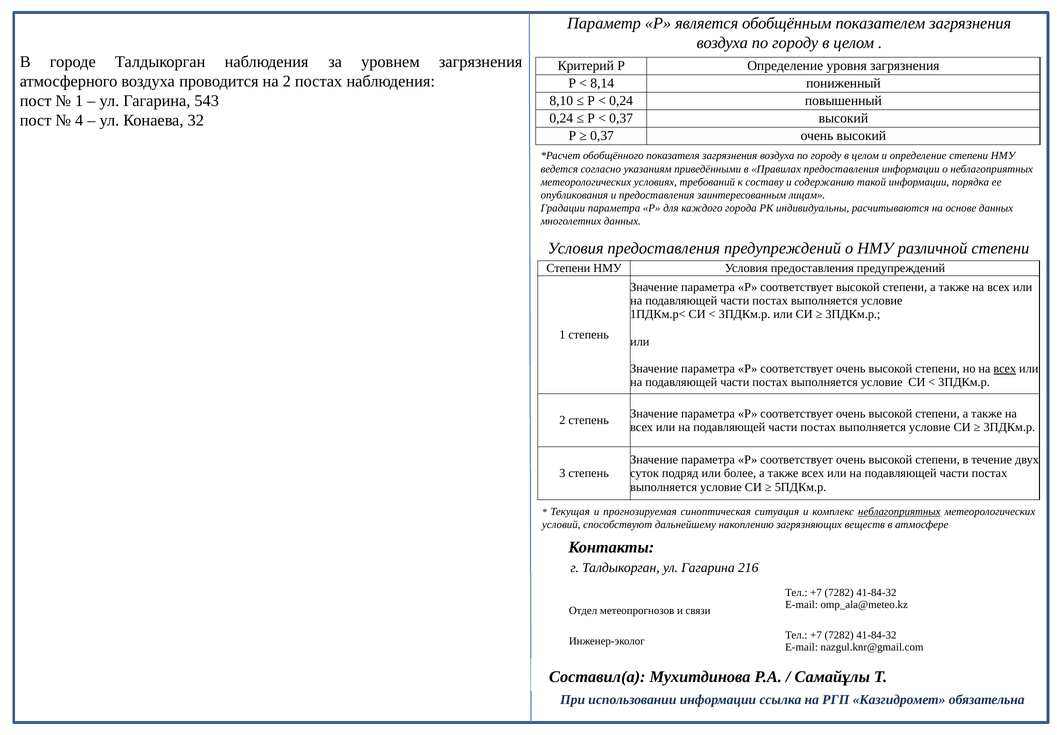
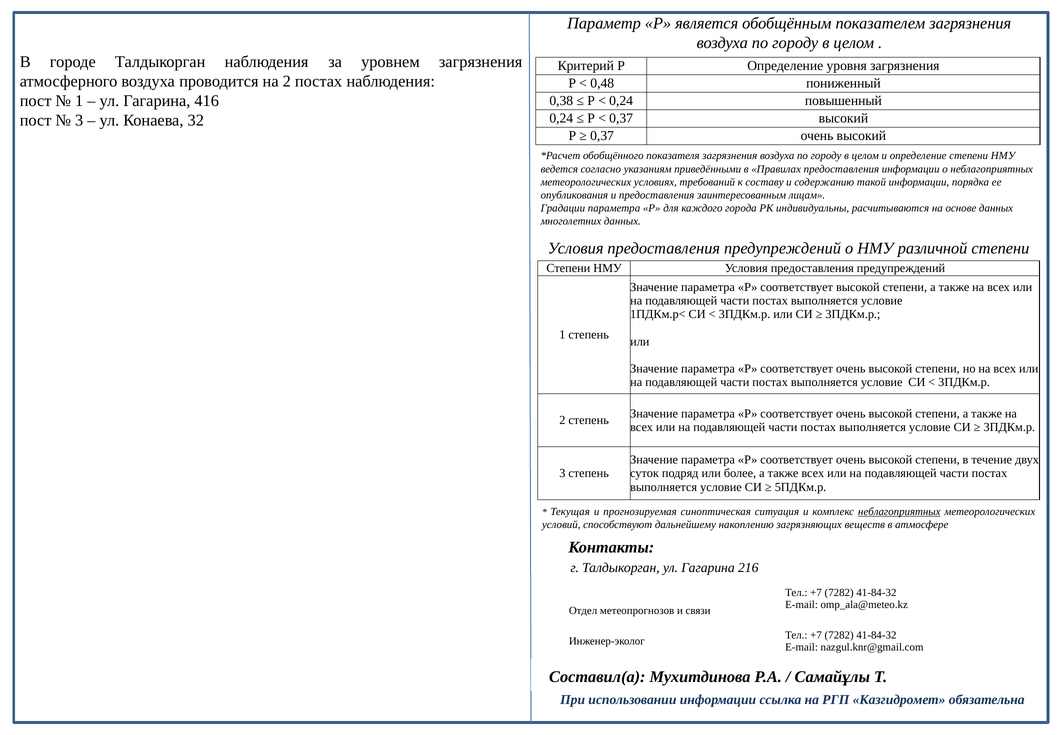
8,14: 8,14 -> 0,48
543: 543 -> 416
8,10: 8,10 -> 0,38
4 at (79, 121): 4 -> 3
всех at (1005, 369) underline: present -> none
